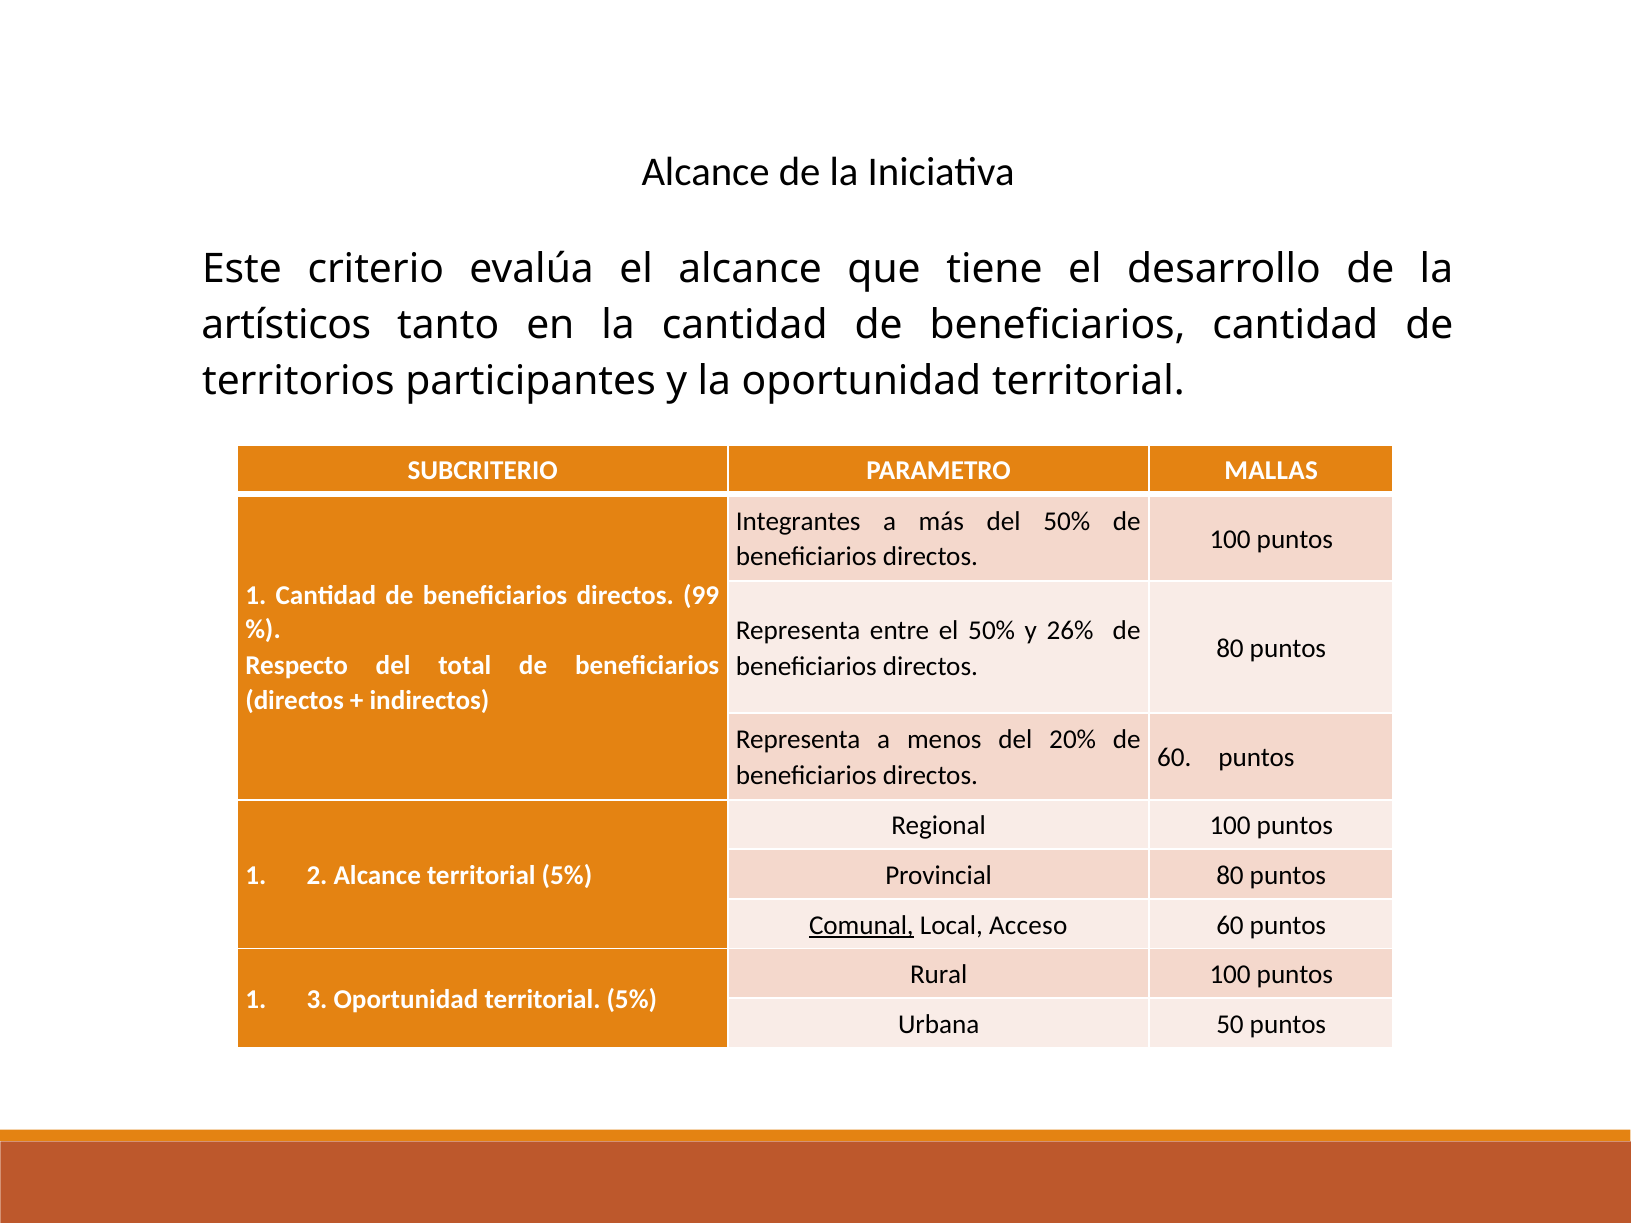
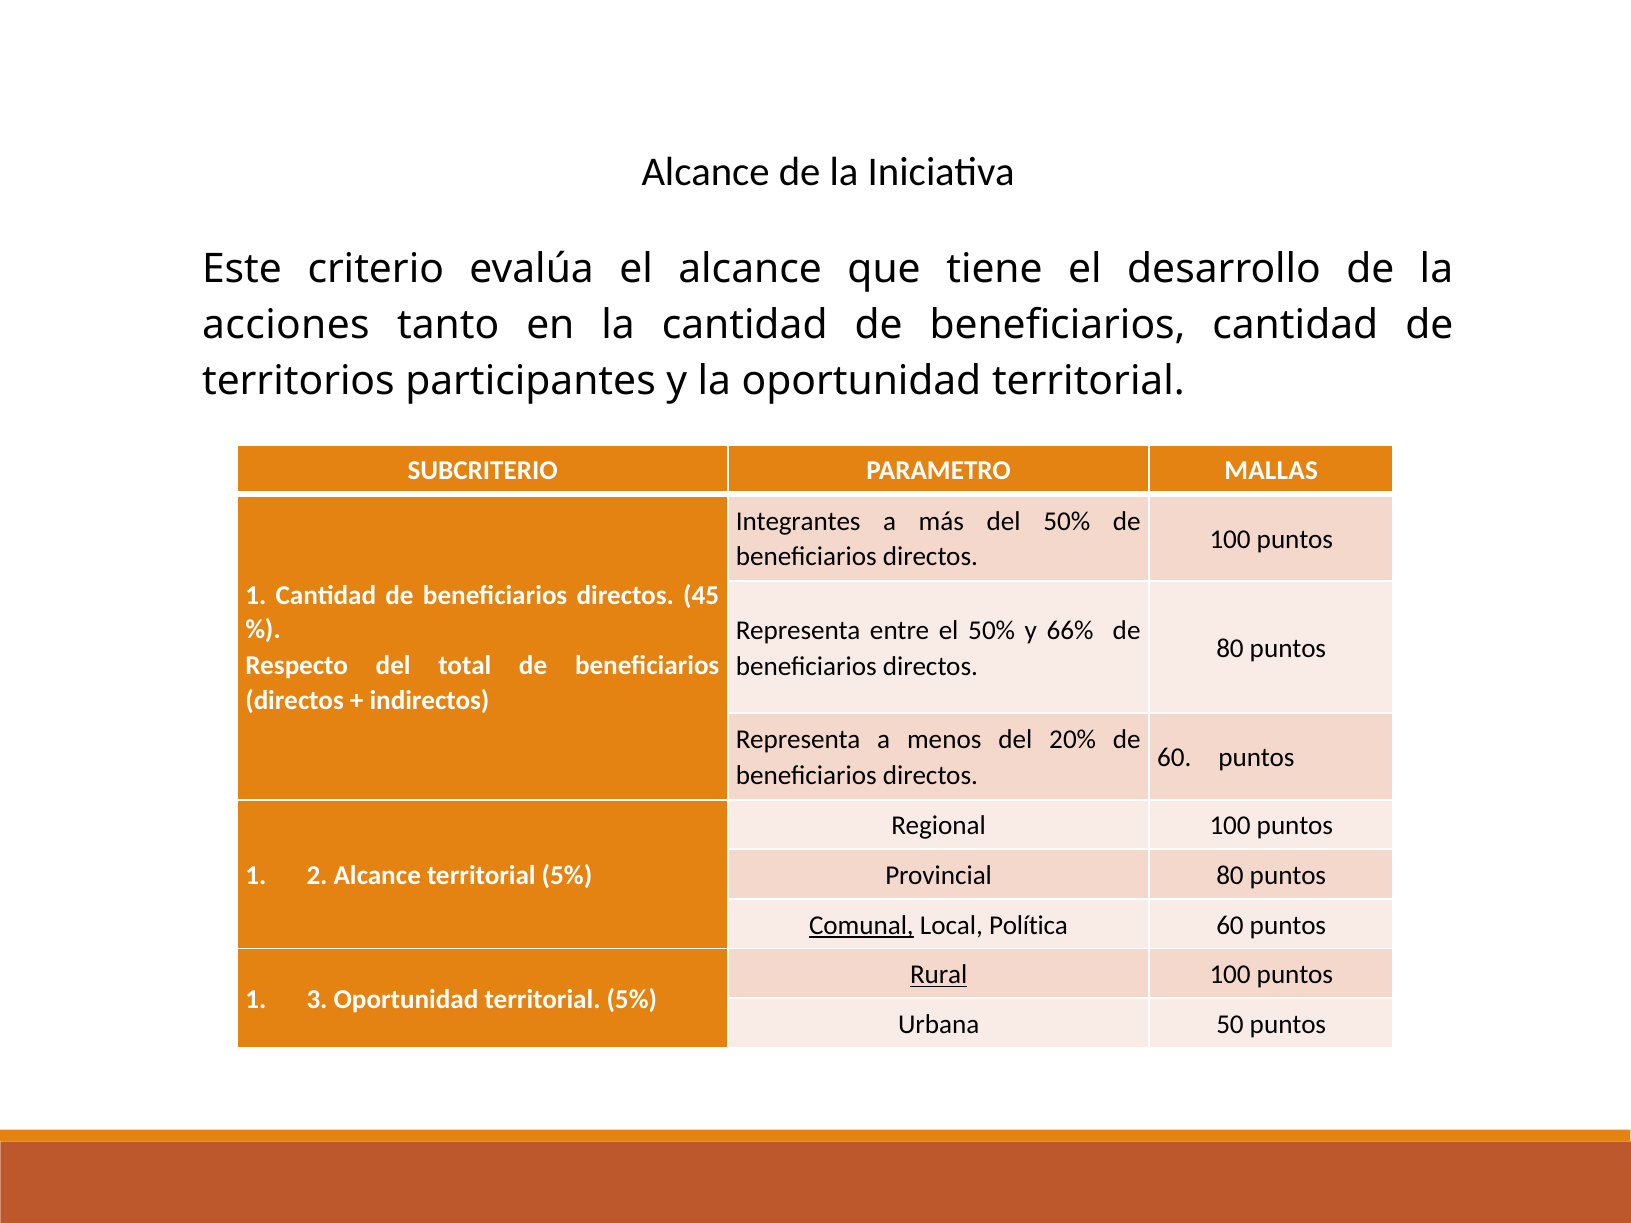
artísticos: artísticos -> acciones
99: 99 -> 45
26%: 26% -> 66%
Acceso: Acceso -> Política
Rural underline: none -> present
